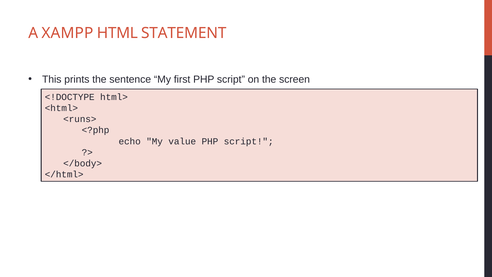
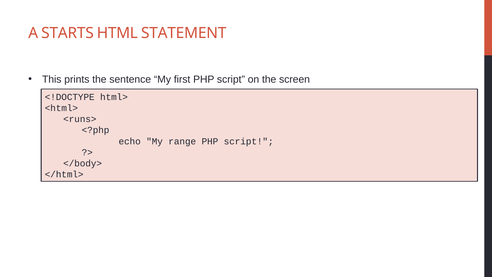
XAMPP: XAMPP -> STARTS
value: value -> range
